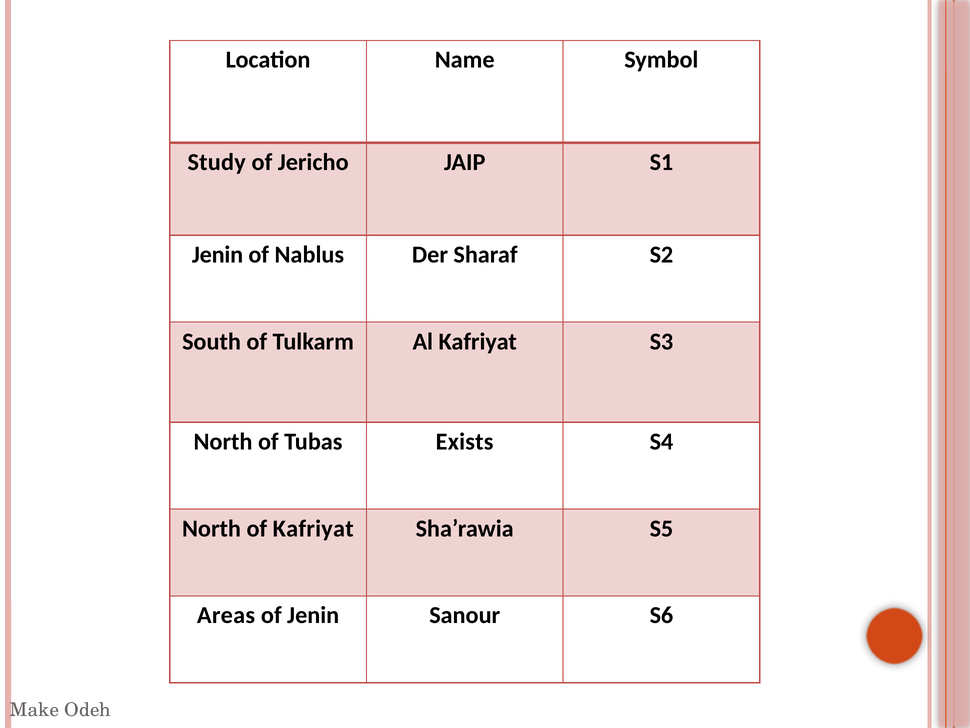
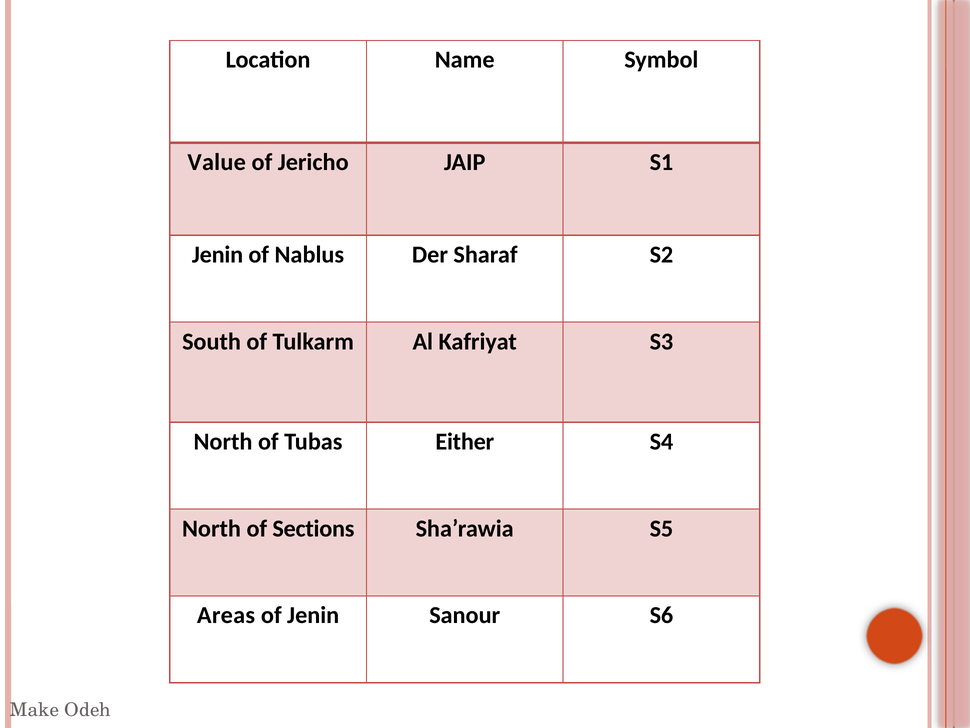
Study: Study -> Value
Exists: Exists -> Either
of Kafriyat: Kafriyat -> Sections
